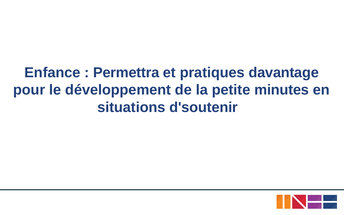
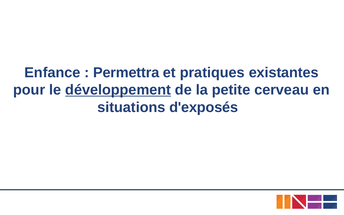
davantage: davantage -> existantes
développement underline: none -> present
minutes: minutes -> cerveau
d'soutenir: d'soutenir -> d'exposés
